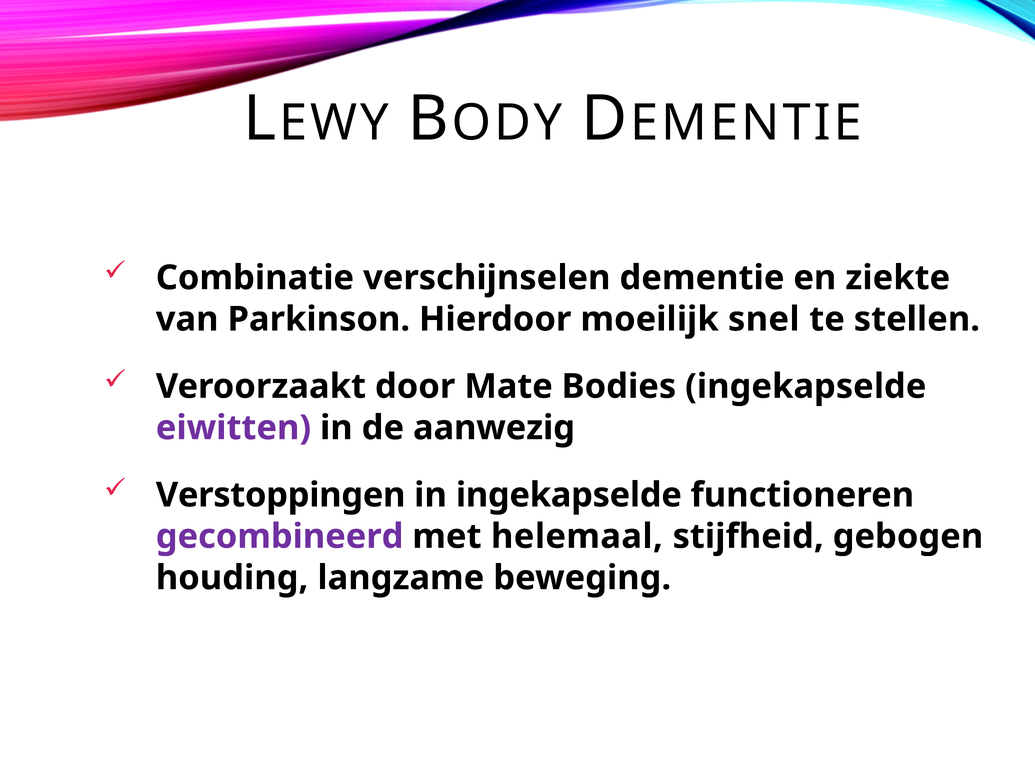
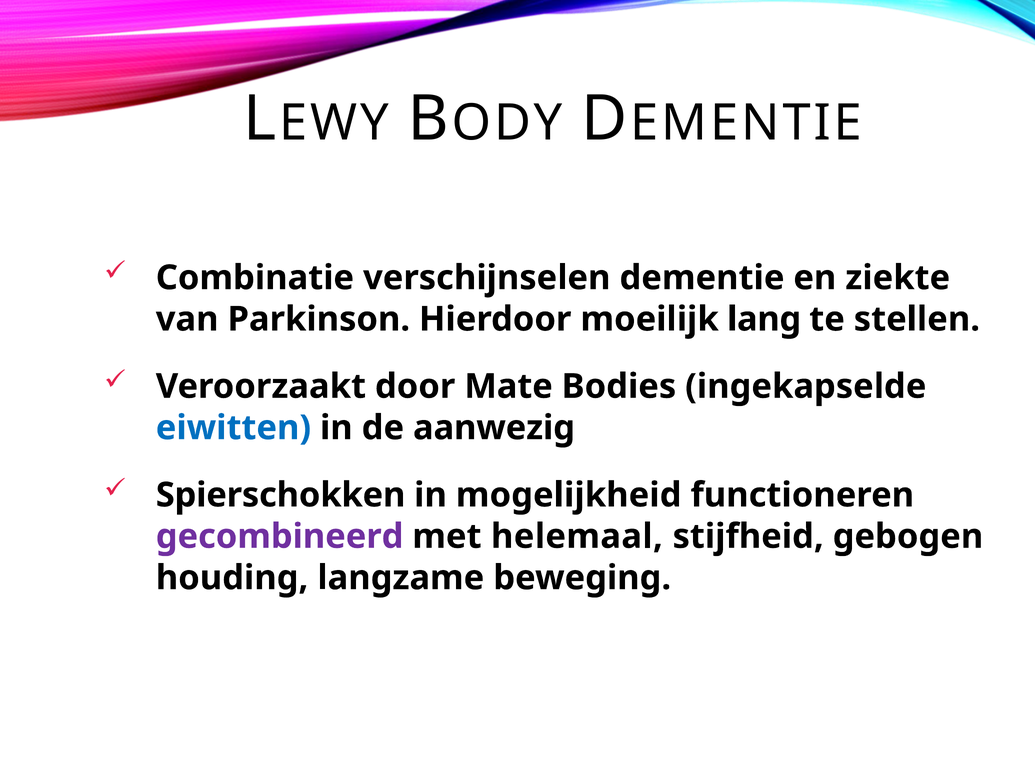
snel: snel -> lang
eiwitten colour: purple -> blue
Verstoppingen: Verstoppingen -> Spierschokken
in ingekapselde: ingekapselde -> mogelijkheid
